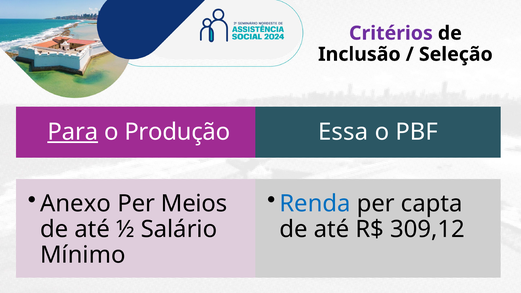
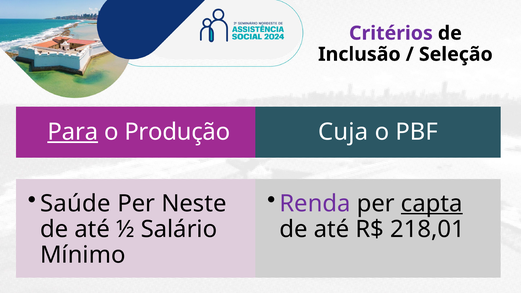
Essa: Essa -> Cuja
Anexo: Anexo -> Saúde
Meios: Meios -> Neste
Renda colour: blue -> purple
capta underline: none -> present
309,12: 309,12 -> 218,01
